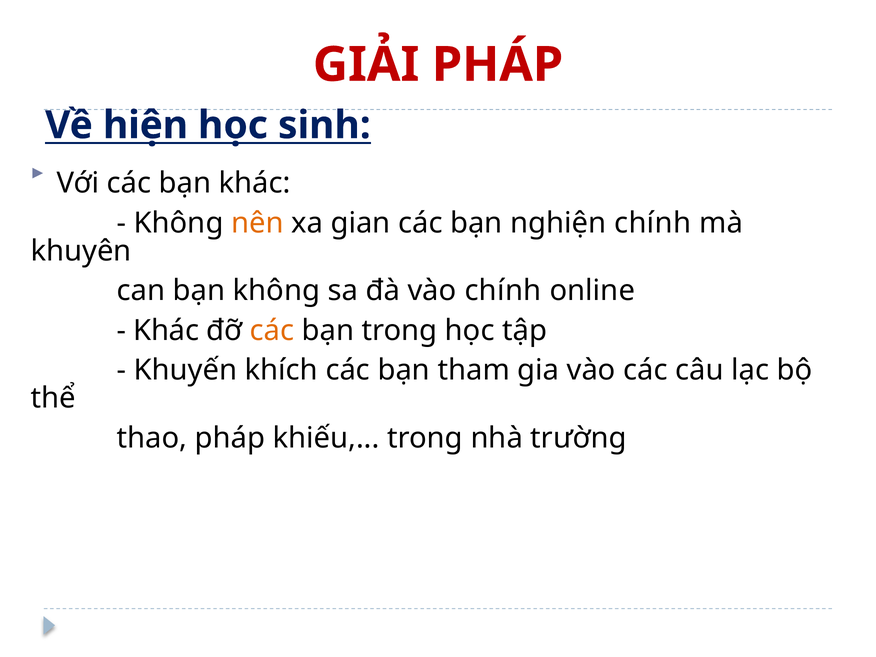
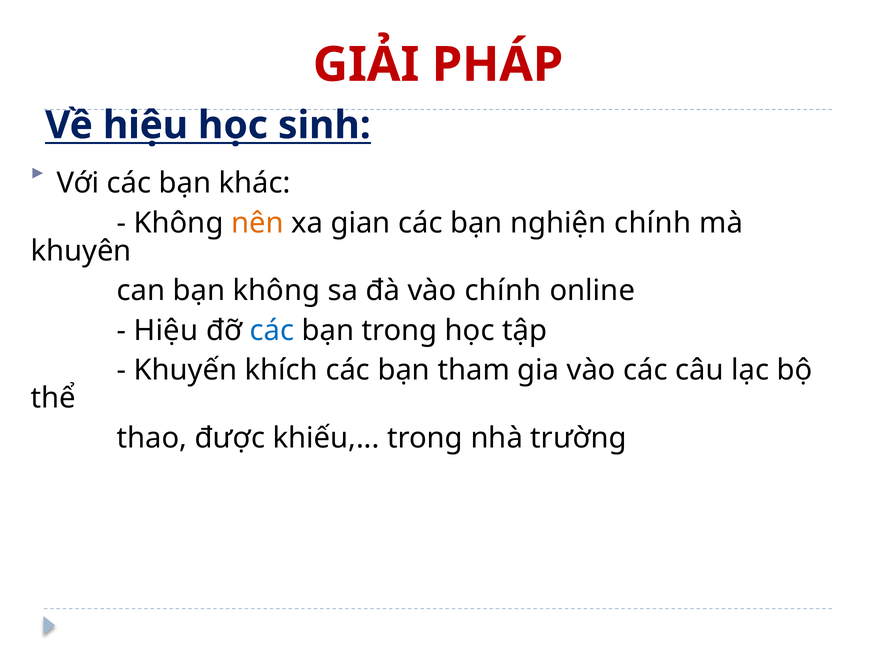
Về hiện: hiện -> hiệu
Khác at (166, 330): Khác -> Hiệu
các at (272, 330) colour: orange -> blue
thao pháp: pháp -> được
